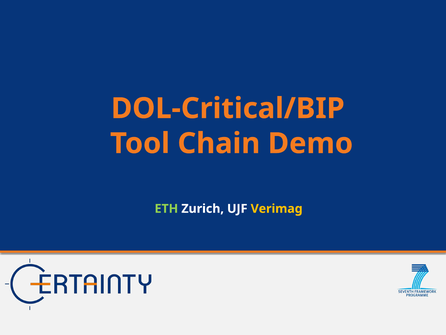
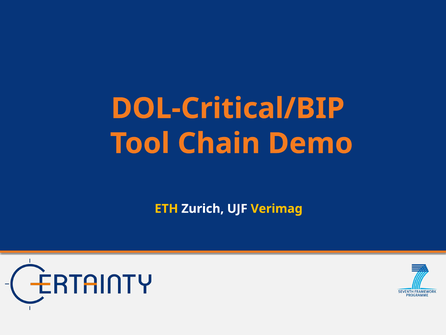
ETH colour: light green -> yellow
